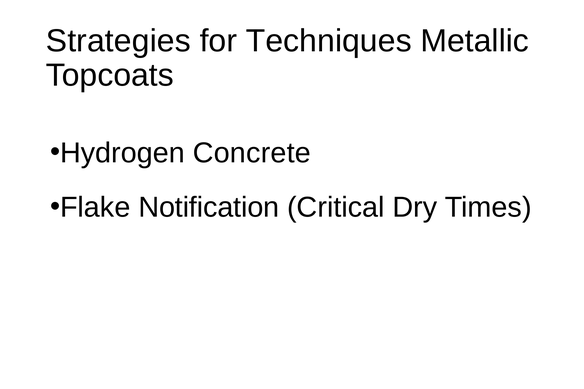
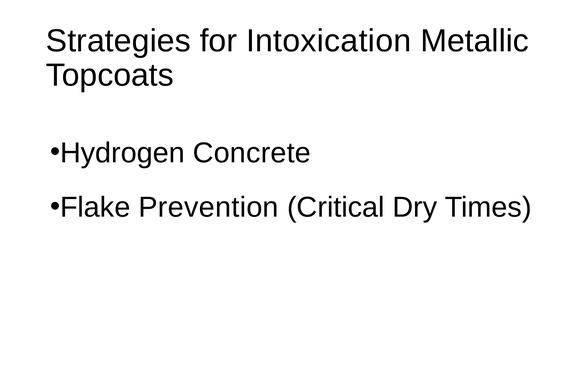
Techniques: Techniques -> Intoxication
Notification: Notification -> Prevention
